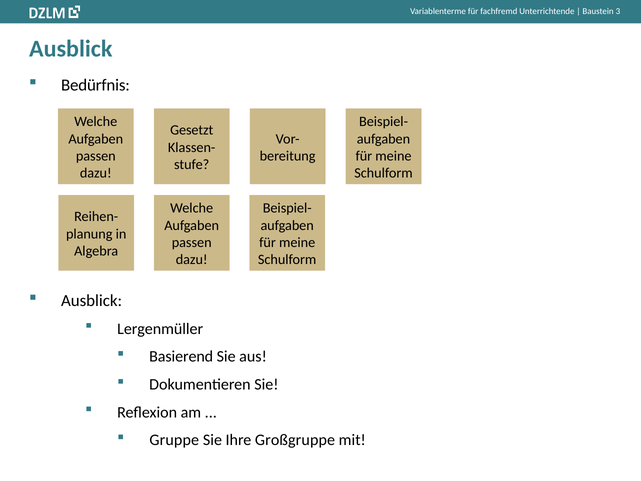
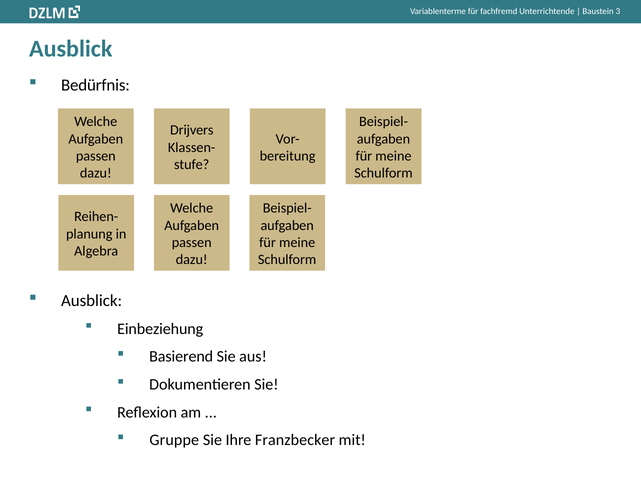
Gesetzt: Gesetzt -> Drijvers
Lergenmüller: Lergenmüller -> Einbeziehung
Großgruppe: Großgruppe -> Franzbecker
